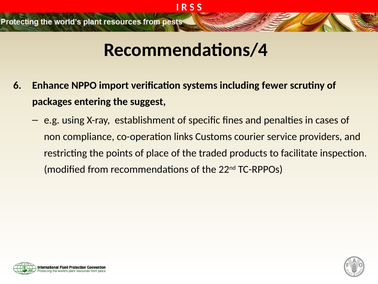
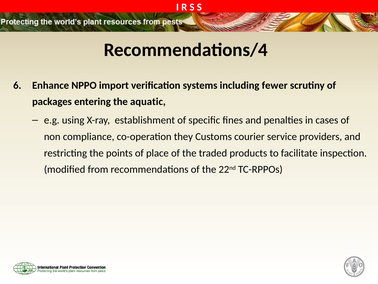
suggest: suggest -> aquatic
links: links -> they
